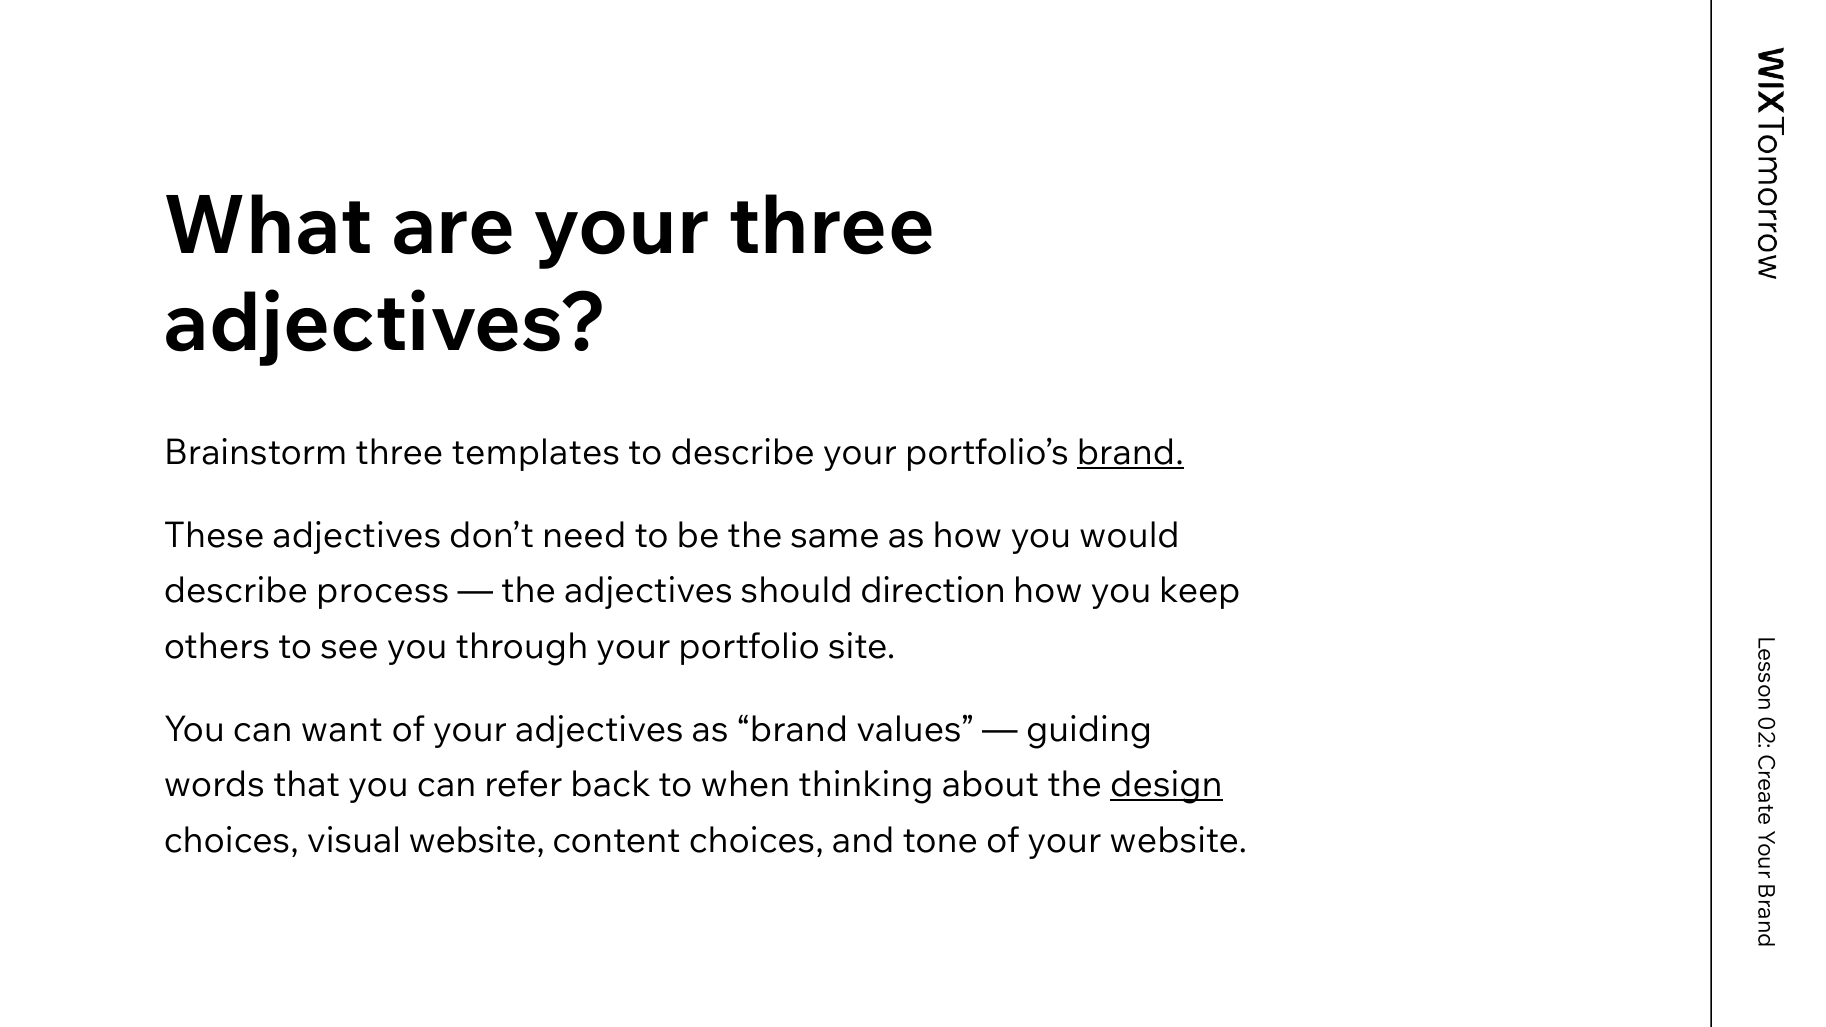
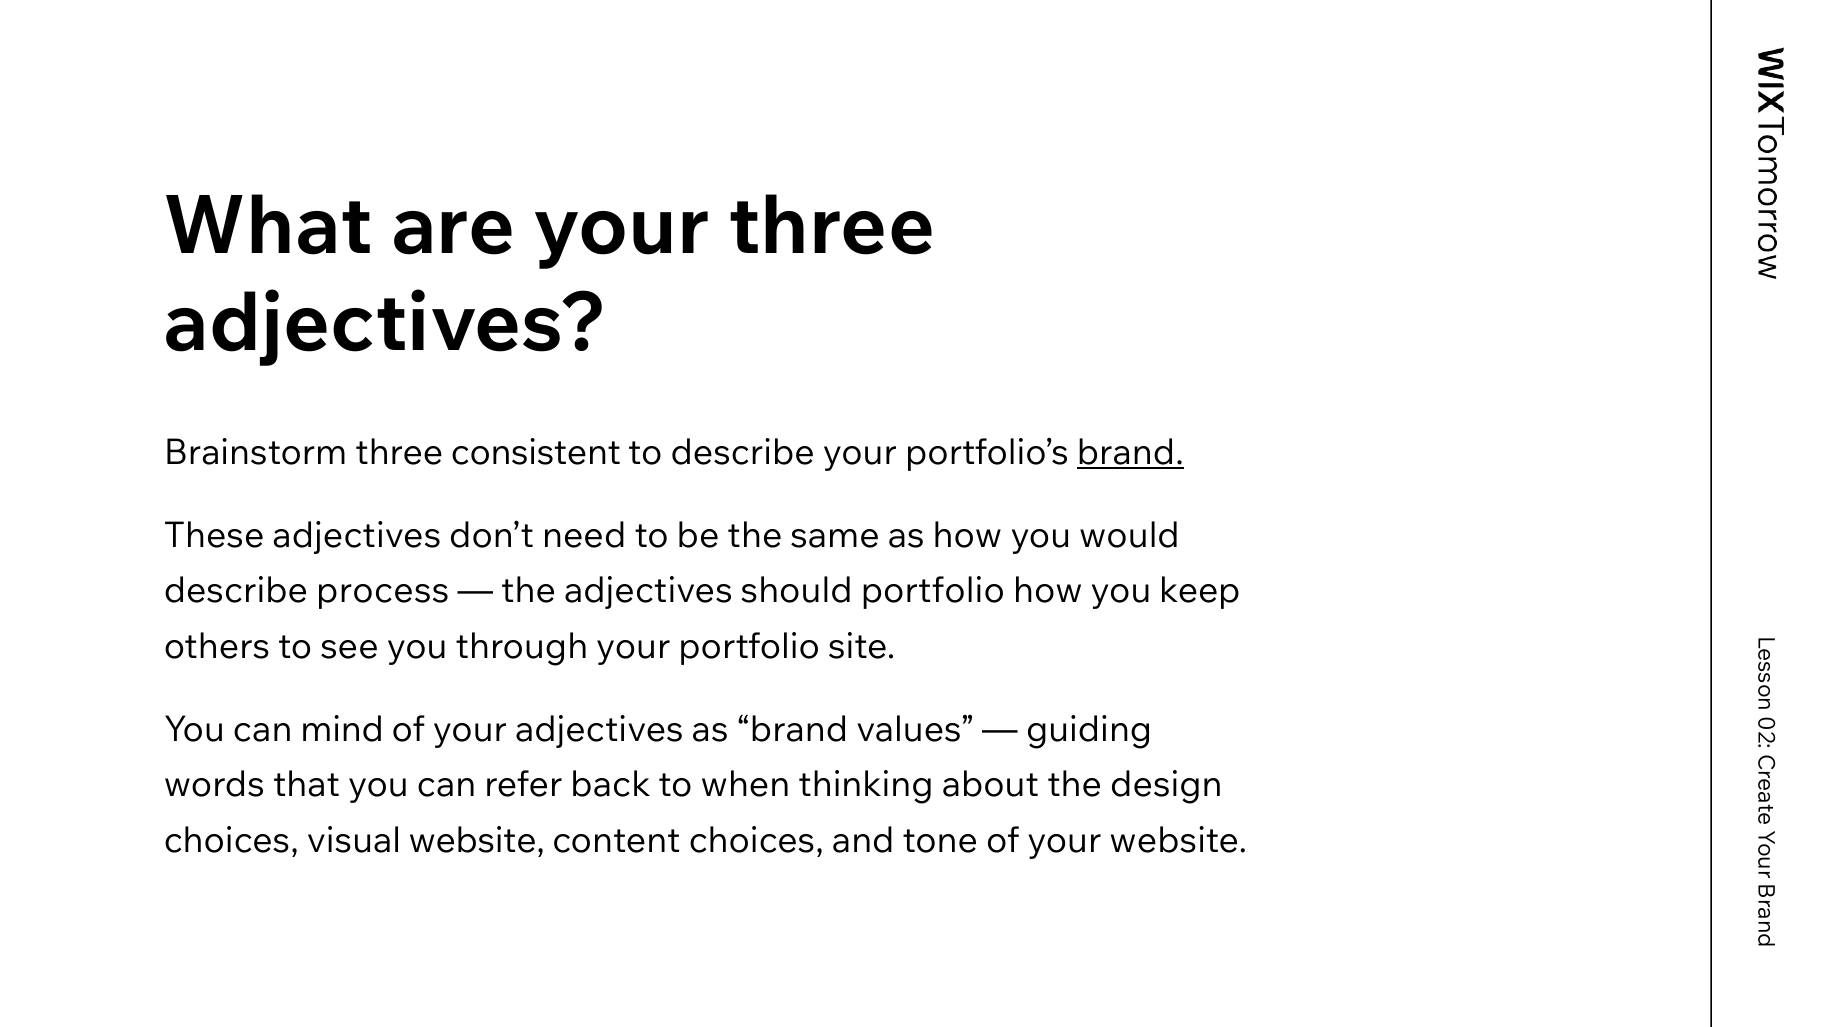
templates: templates -> consistent
should direction: direction -> portfolio
want: want -> mind
design underline: present -> none
